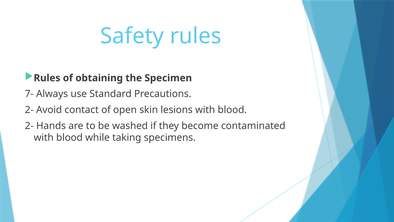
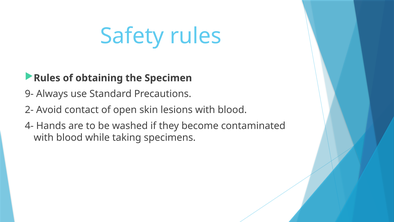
7-: 7- -> 9-
2- at (29, 126): 2- -> 4-
